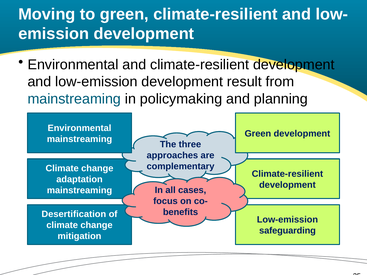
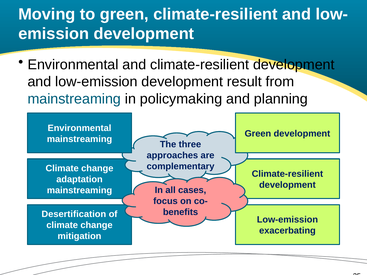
safeguarding: safeguarding -> exacerbating
